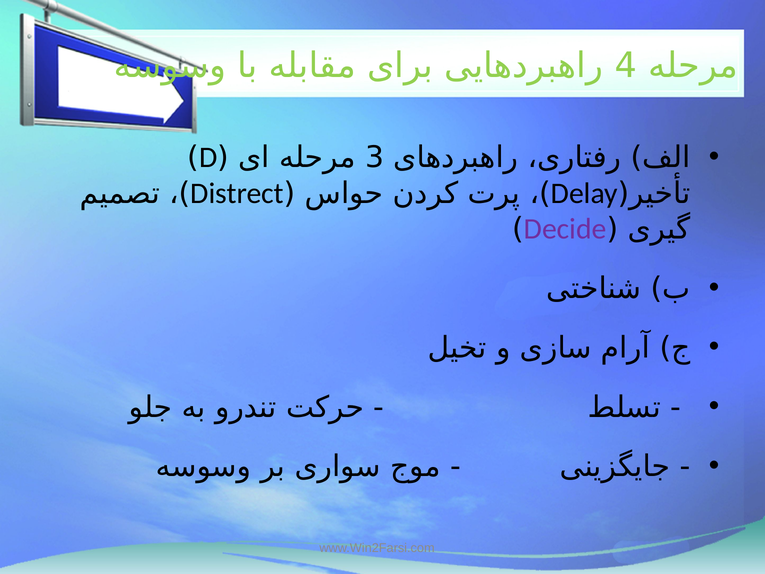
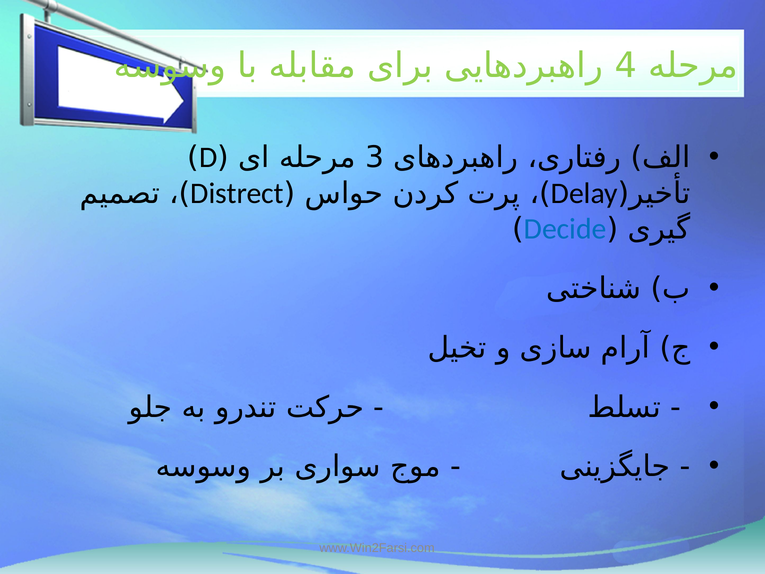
Decide colour: purple -> blue
